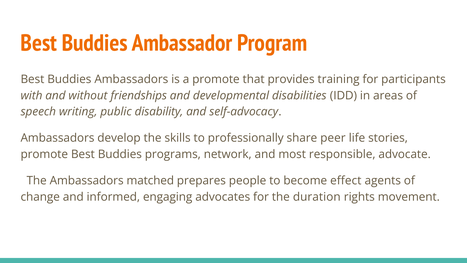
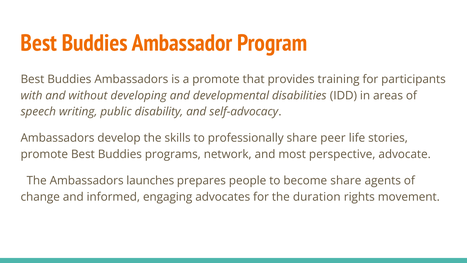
friendships: friendships -> developing
responsible: responsible -> perspective
matched: matched -> launches
become effect: effect -> share
